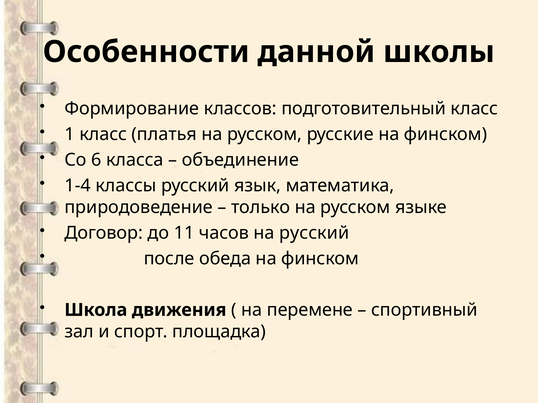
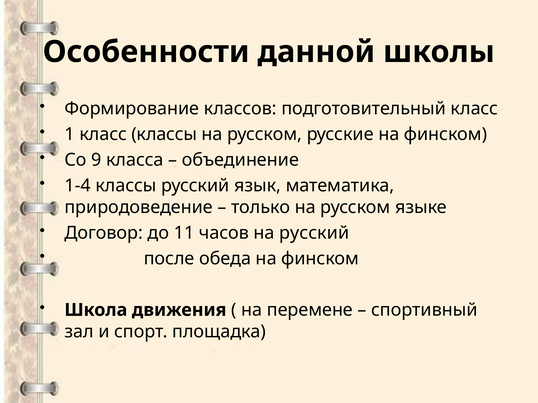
класс платья: платья -> классы
6: 6 -> 9
